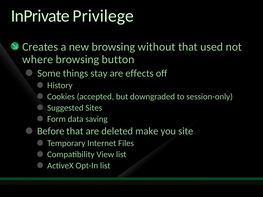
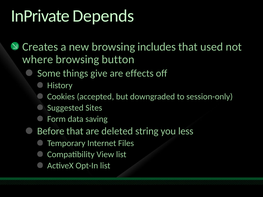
Privilege: Privilege -> Depends
without: without -> includes
stay: stay -> give
make: make -> string
site: site -> less
